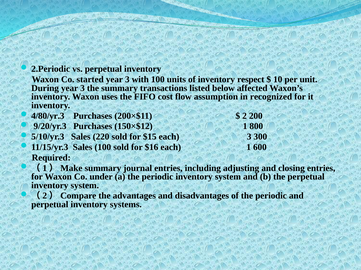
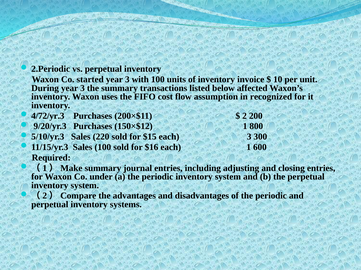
respect: respect -> invoice
4/80/yr.3: 4/80/yr.3 -> 4/72/yr.3
